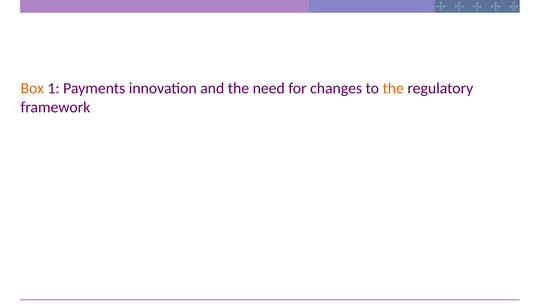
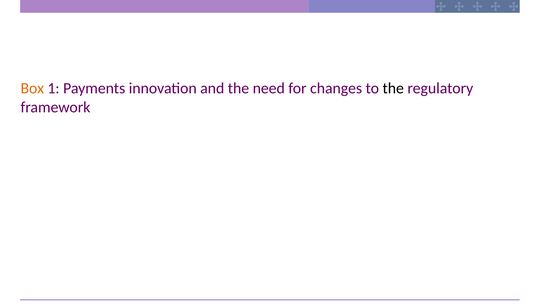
the at (393, 88) colour: orange -> black
